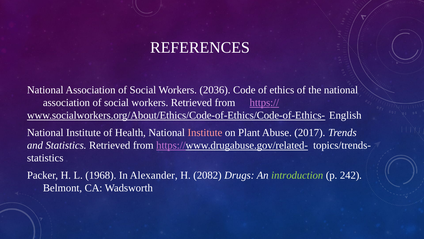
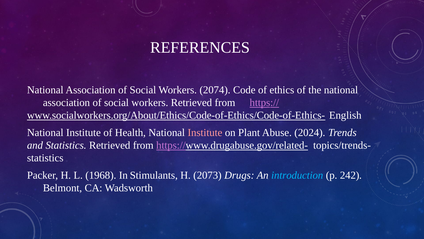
2036: 2036 -> 2074
2017: 2017 -> 2024
Alexander: Alexander -> Stimulants
2082: 2082 -> 2073
introduction colour: light green -> light blue
